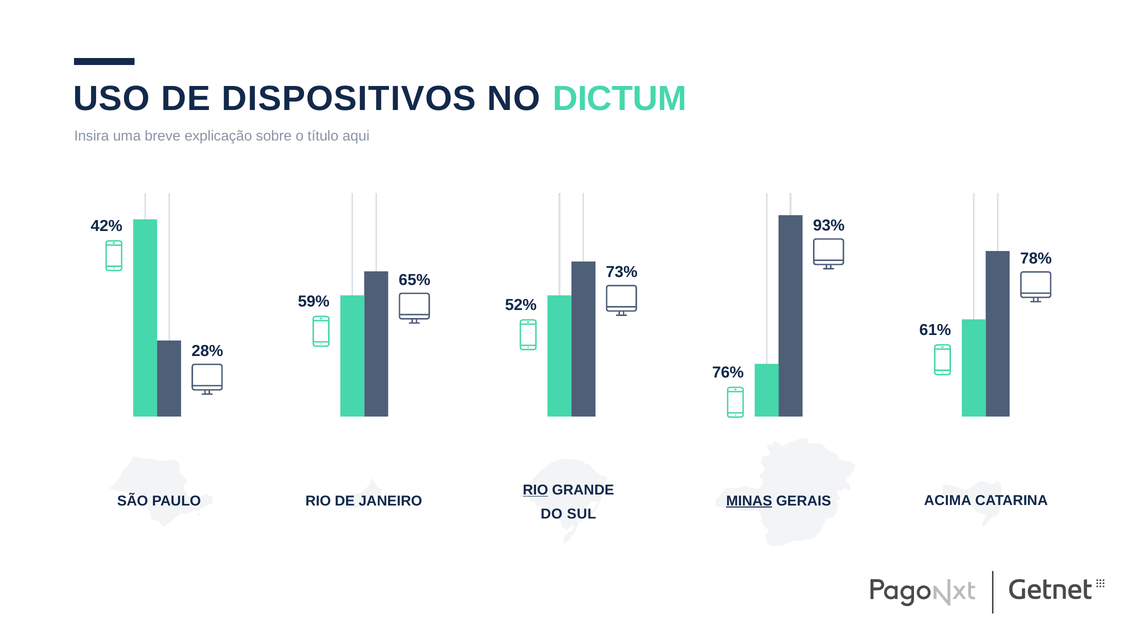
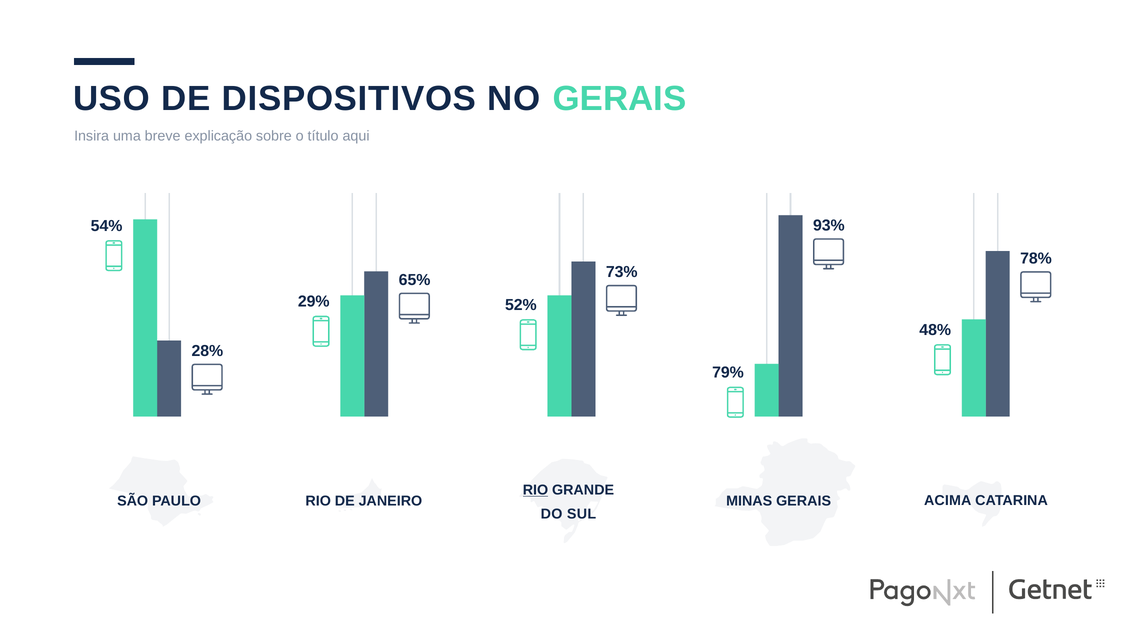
NO DICTUM: DICTUM -> GERAIS
42%: 42% -> 54%
59%: 59% -> 29%
61%: 61% -> 48%
76%: 76% -> 79%
MINAS underline: present -> none
